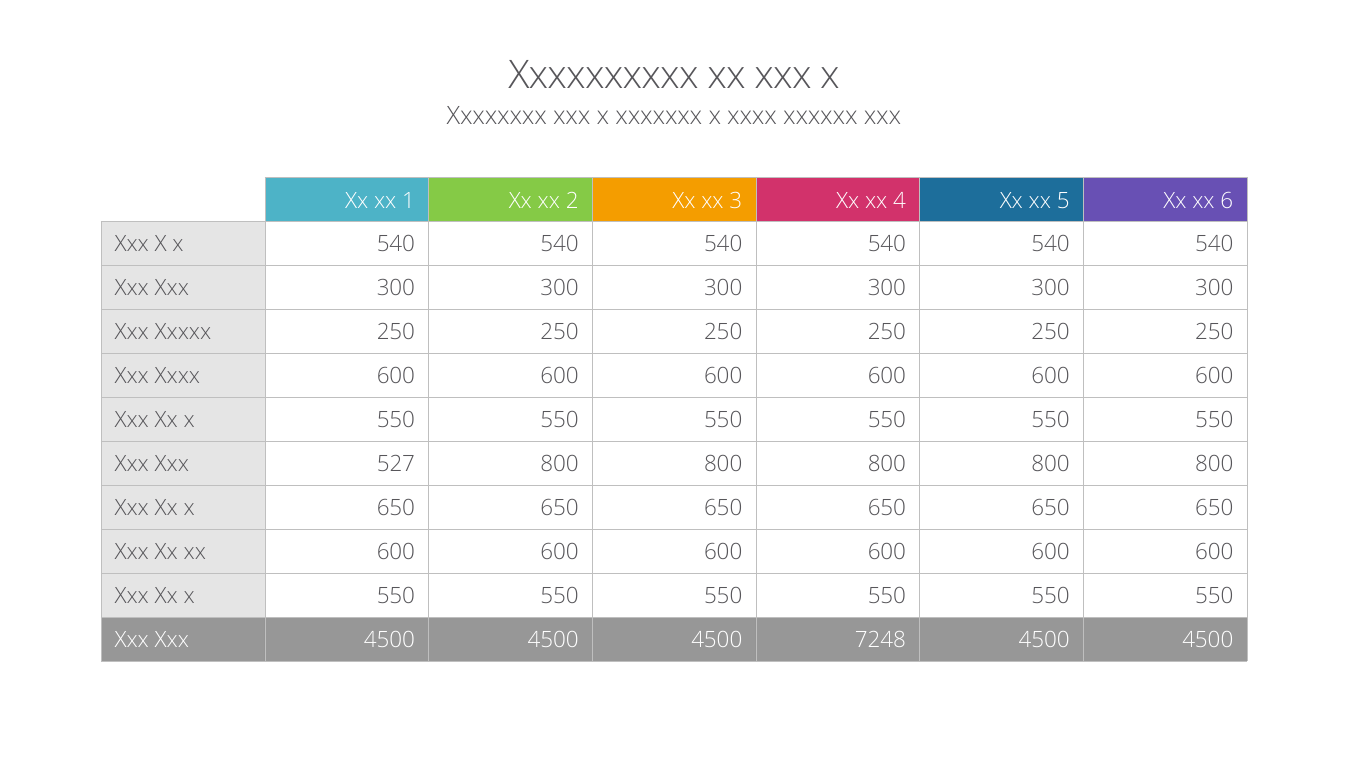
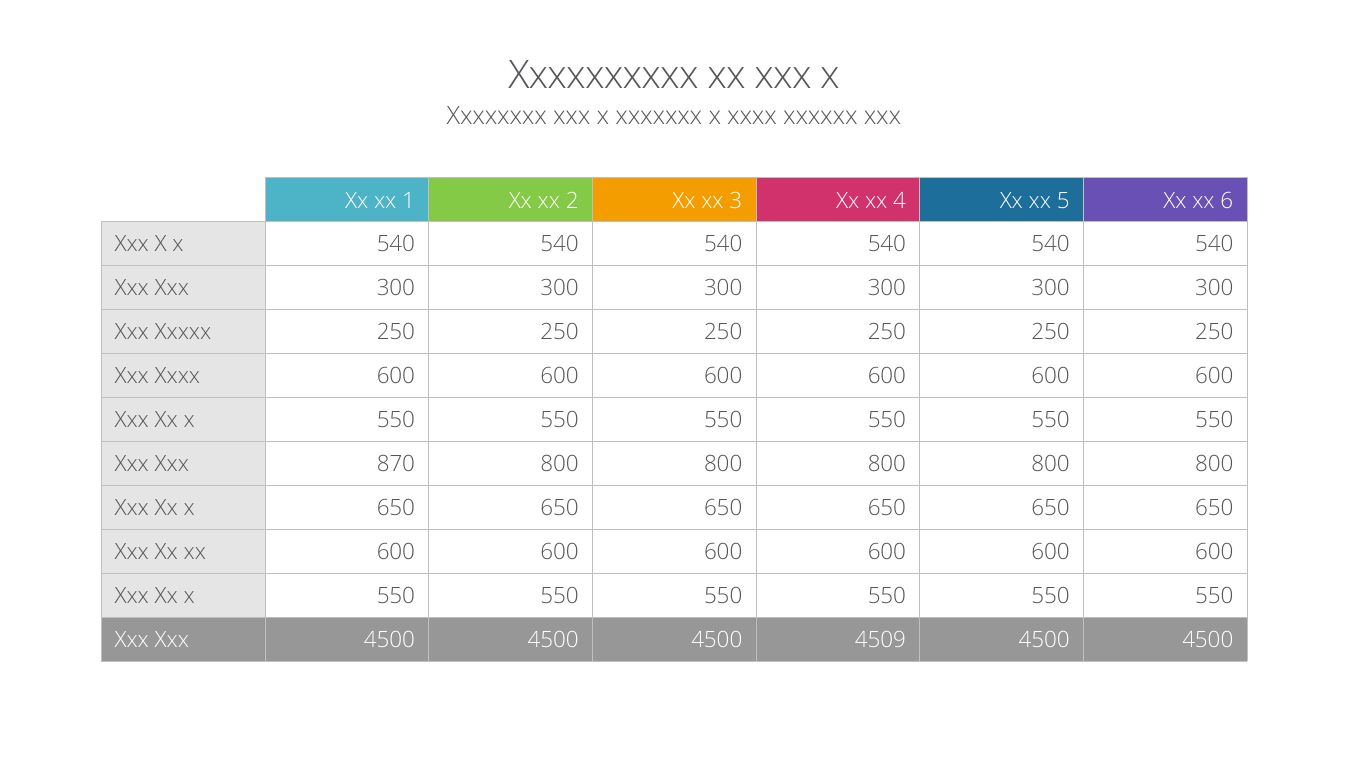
527: 527 -> 870
7248: 7248 -> 4509
